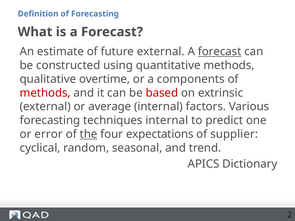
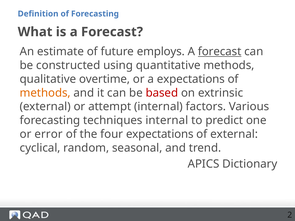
future external: external -> employs
a components: components -> expectations
methods at (45, 93) colour: red -> orange
average: average -> attempt
the underline: present -> none
of supplier: supplier -> external
